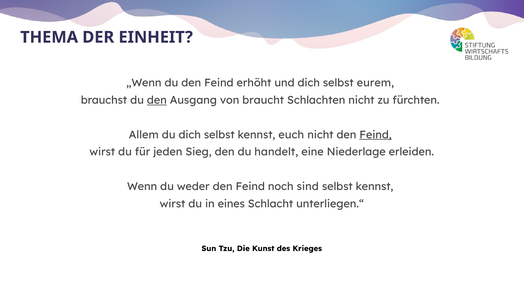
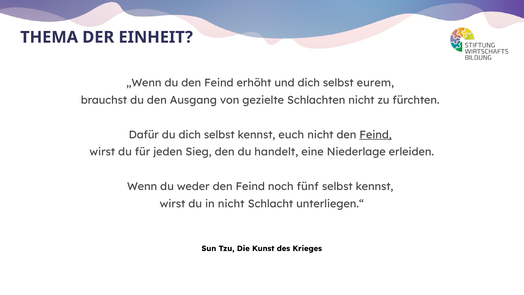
den at (157, 100) underline: present -> none
braucht: braucht -> gezielte
Allem: Allem -> Dafür
sind: sind -> fünf
in eines: eines -> nicht
